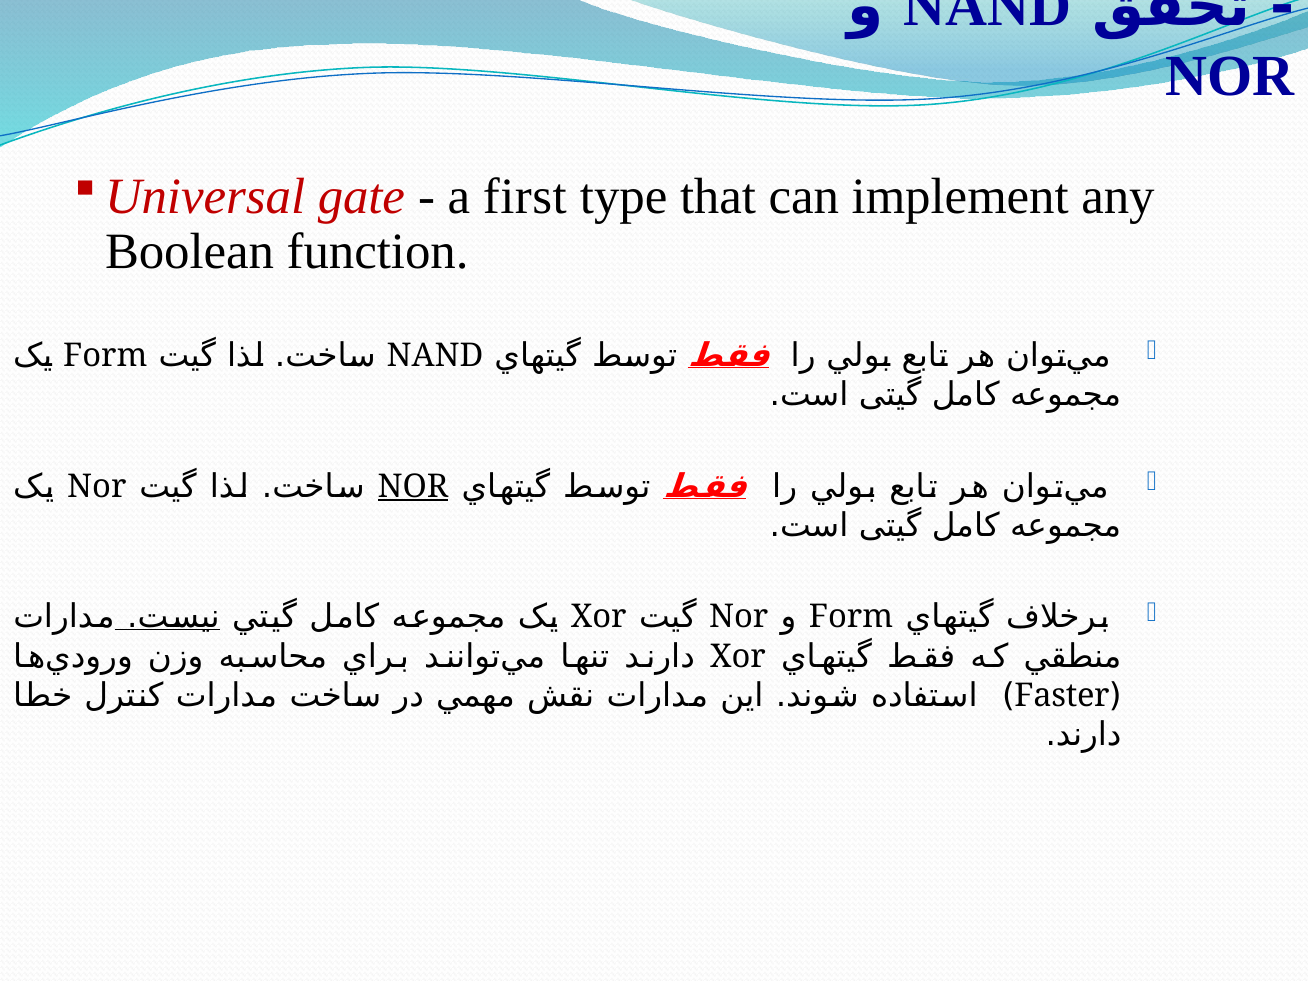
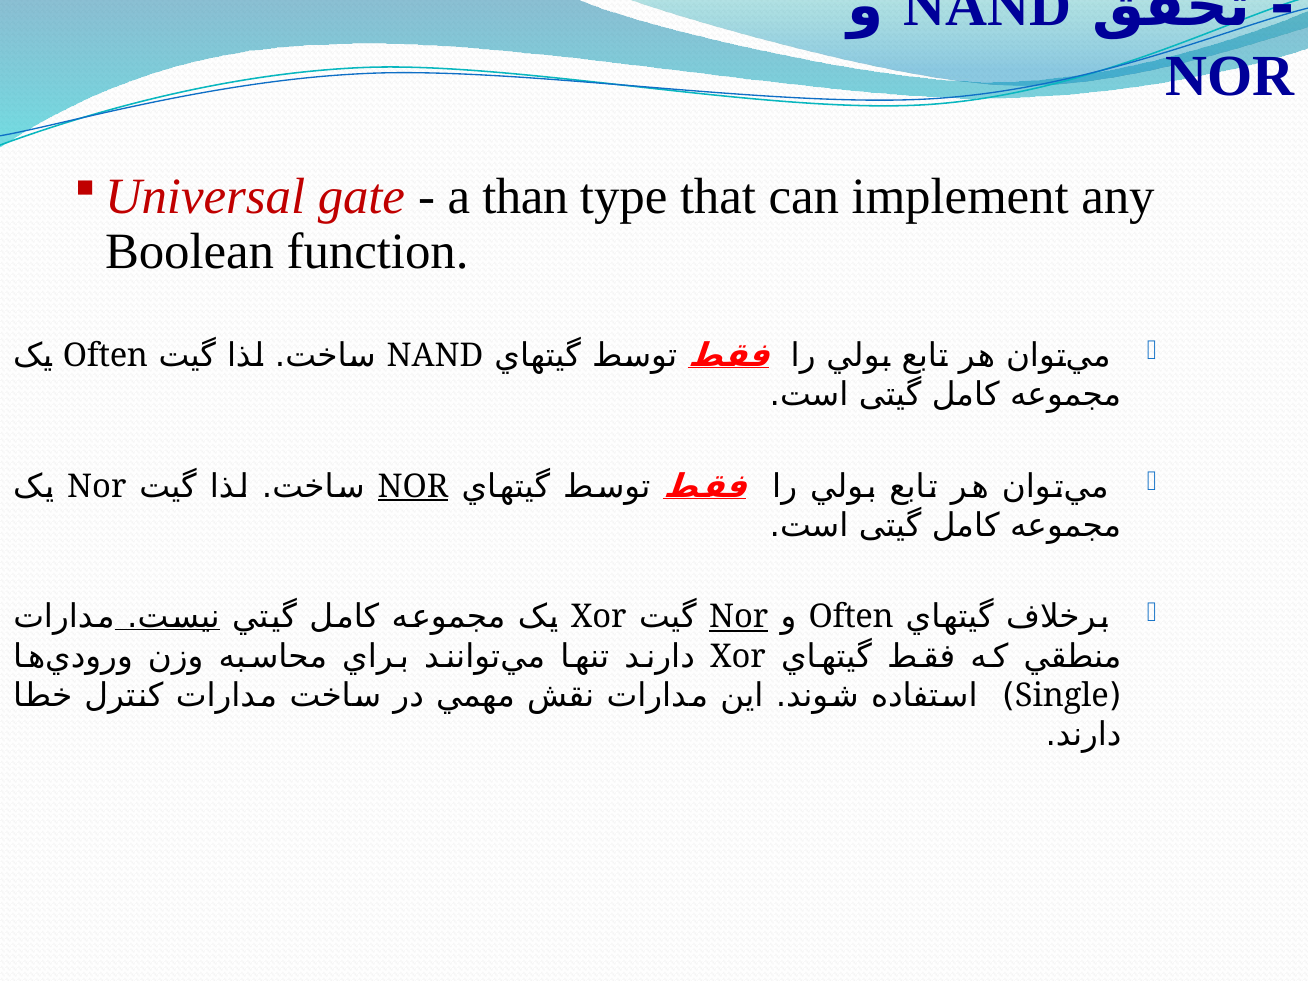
first: first -> than
Form at (105, 355): Form -> Often
Nor at (739, 617) underline: none -> present
Form at (851, 617): Form -> Often
Faster: Faster -> Single
